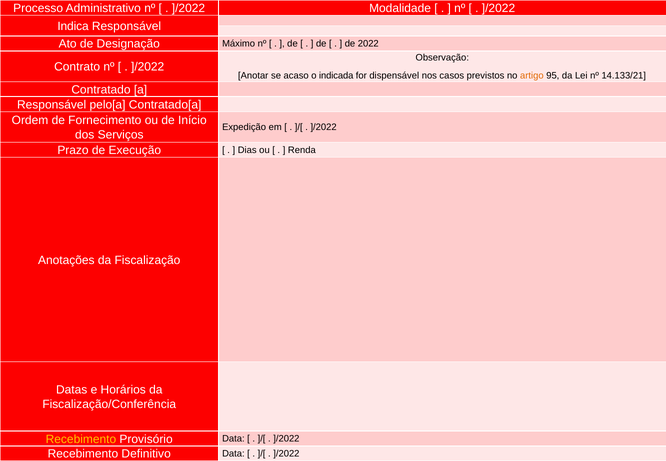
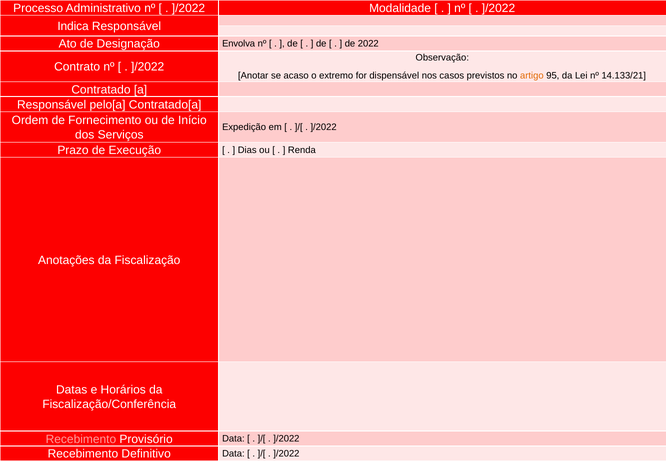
Máximo: Máximo -> Envolva
indicada: indicada -> extremo
Recebimento at (81, 439) colour: yellow -> pink
